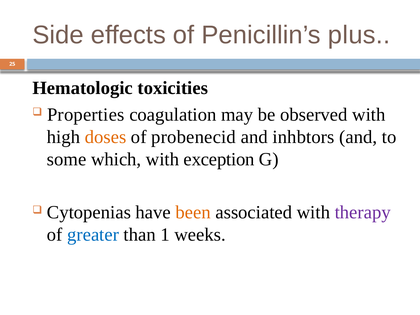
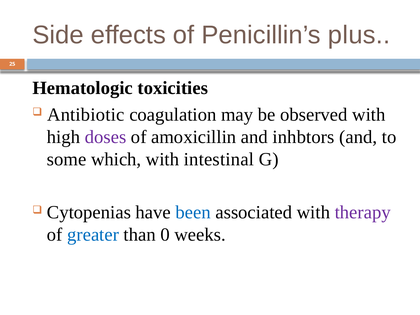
Properties: Properties -> Antibiotic
doses colour: orange -> purple
probenecid: probenecid -> amoxicillin
exception: exception -> intestinal
been colour: orange -> blue
1: 1 -> 0
